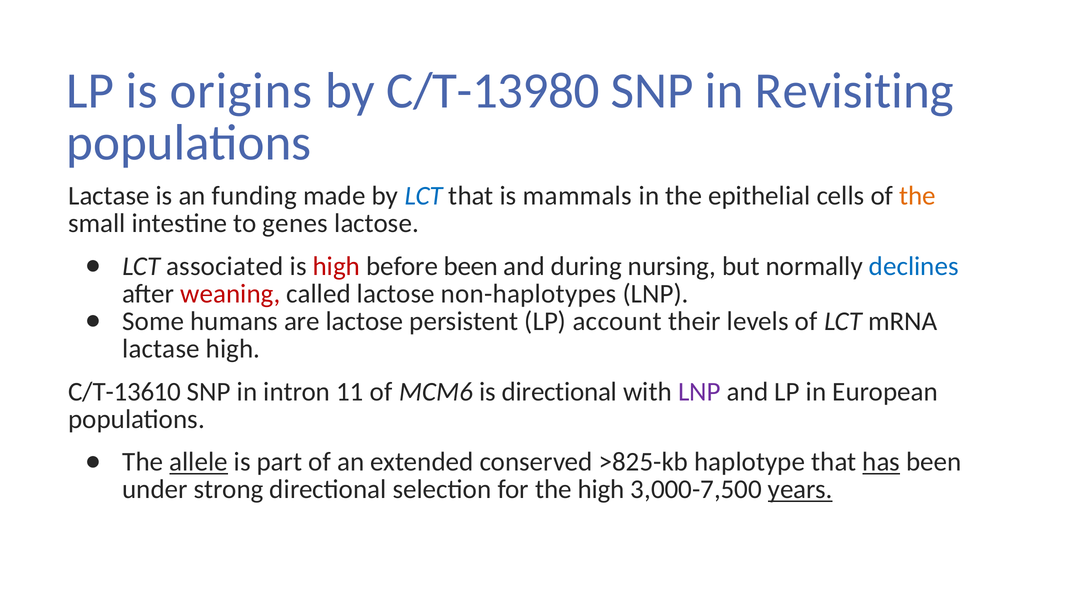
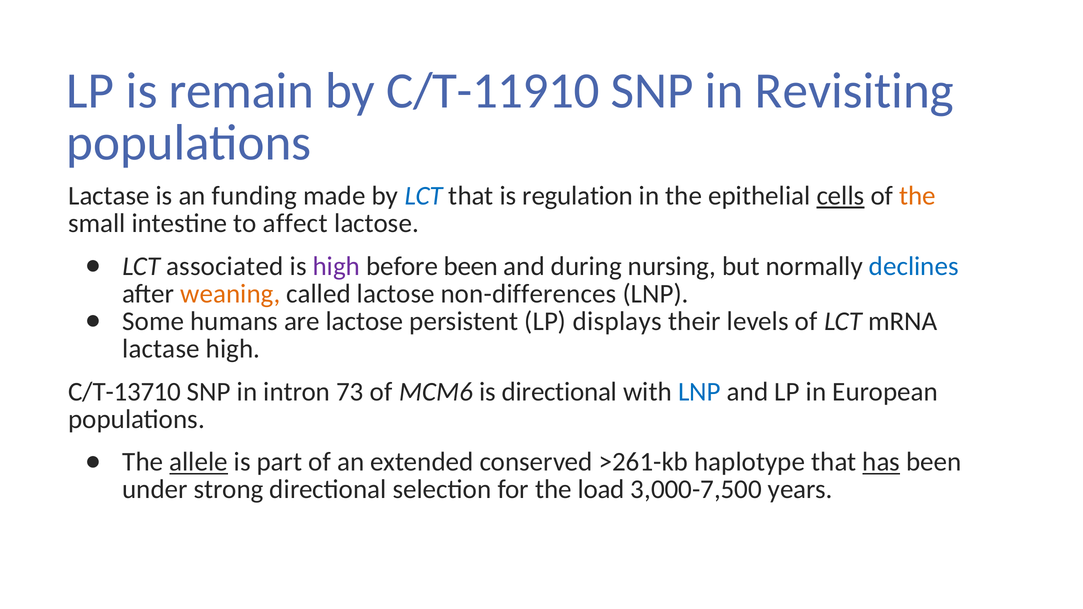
origins: origins -> remain
C/T-13980: C/T-13980 -> C/T-11910
mammals: mammals -> regulation
cells underline: none -> present
genes: genes -> affect
high at (336, 266) colour: red -> purple
weaning colour: red -> orange
non-haplotypes: non-haplotypes -> non-differences
account: account -> displays
C/T-13610: C/T-13610 -> C/T-13710
11: 11 -> 73
LNP at (700, 392) colour: purple -> blue
>825-kb: >825-kb -> >261-kb
the high: high -> load
years underline: present -> none
